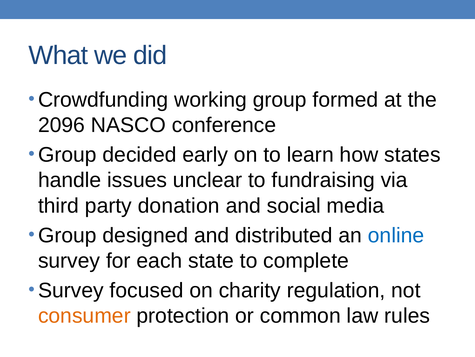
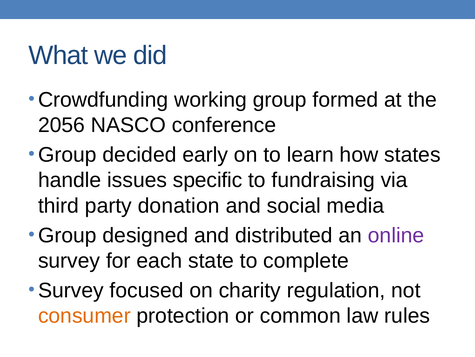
2096: 2096 -> 2056
unclear: unclear -> specific
online colour: blue -> purple
